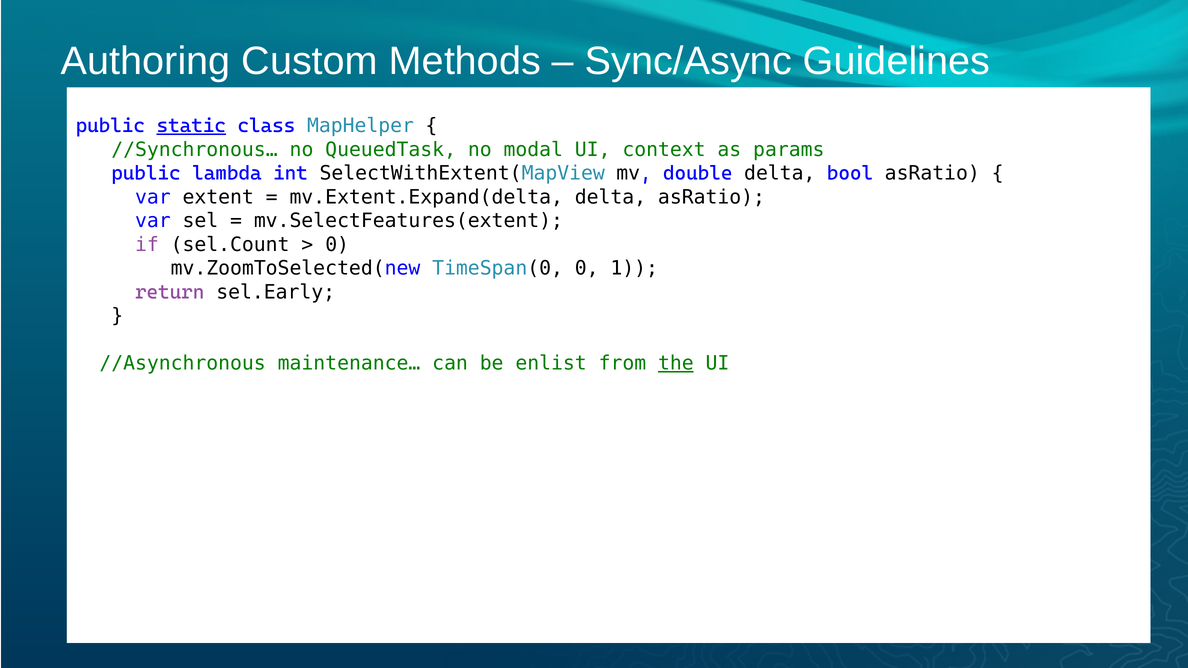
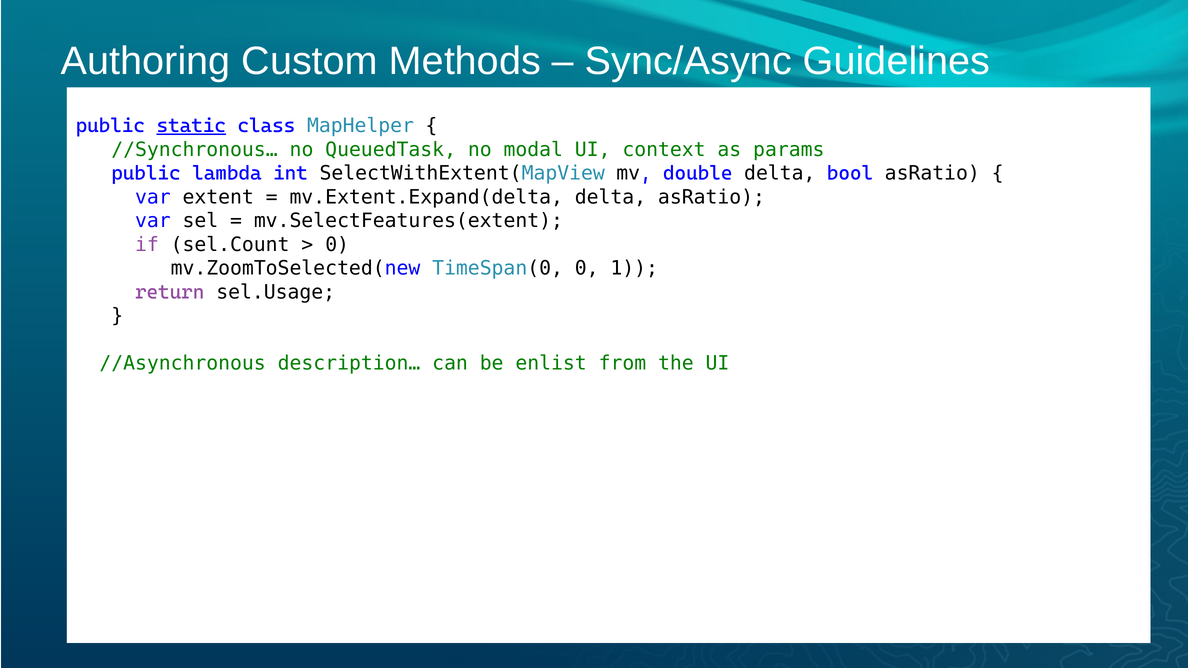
sel.Early: sel.Early -> sel.Usage
maintenance…: maintenance… -> description…
the underline: present -> none
